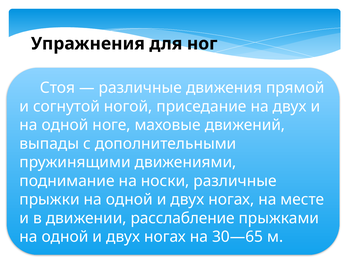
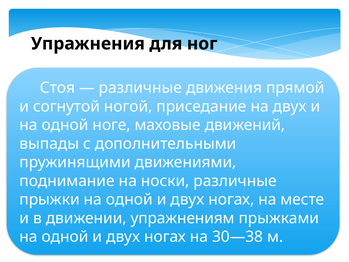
расслабление: расслабление -> упражнениям
30—65: 30—65 -> 30—38
